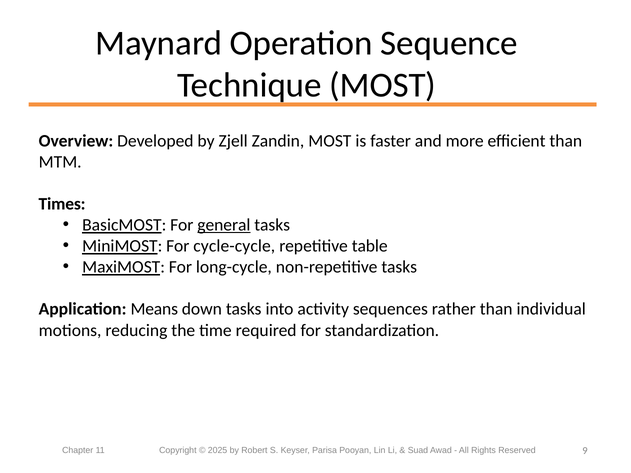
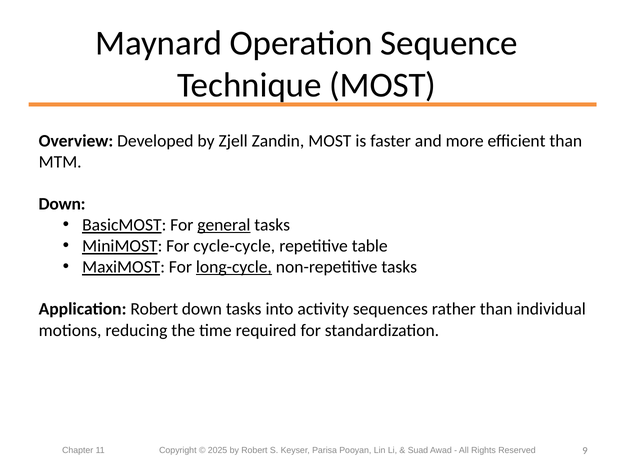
Times at (62, 204): Times -> Down
long-cycle underline: none -> present
Application Means: Means -> Robert
